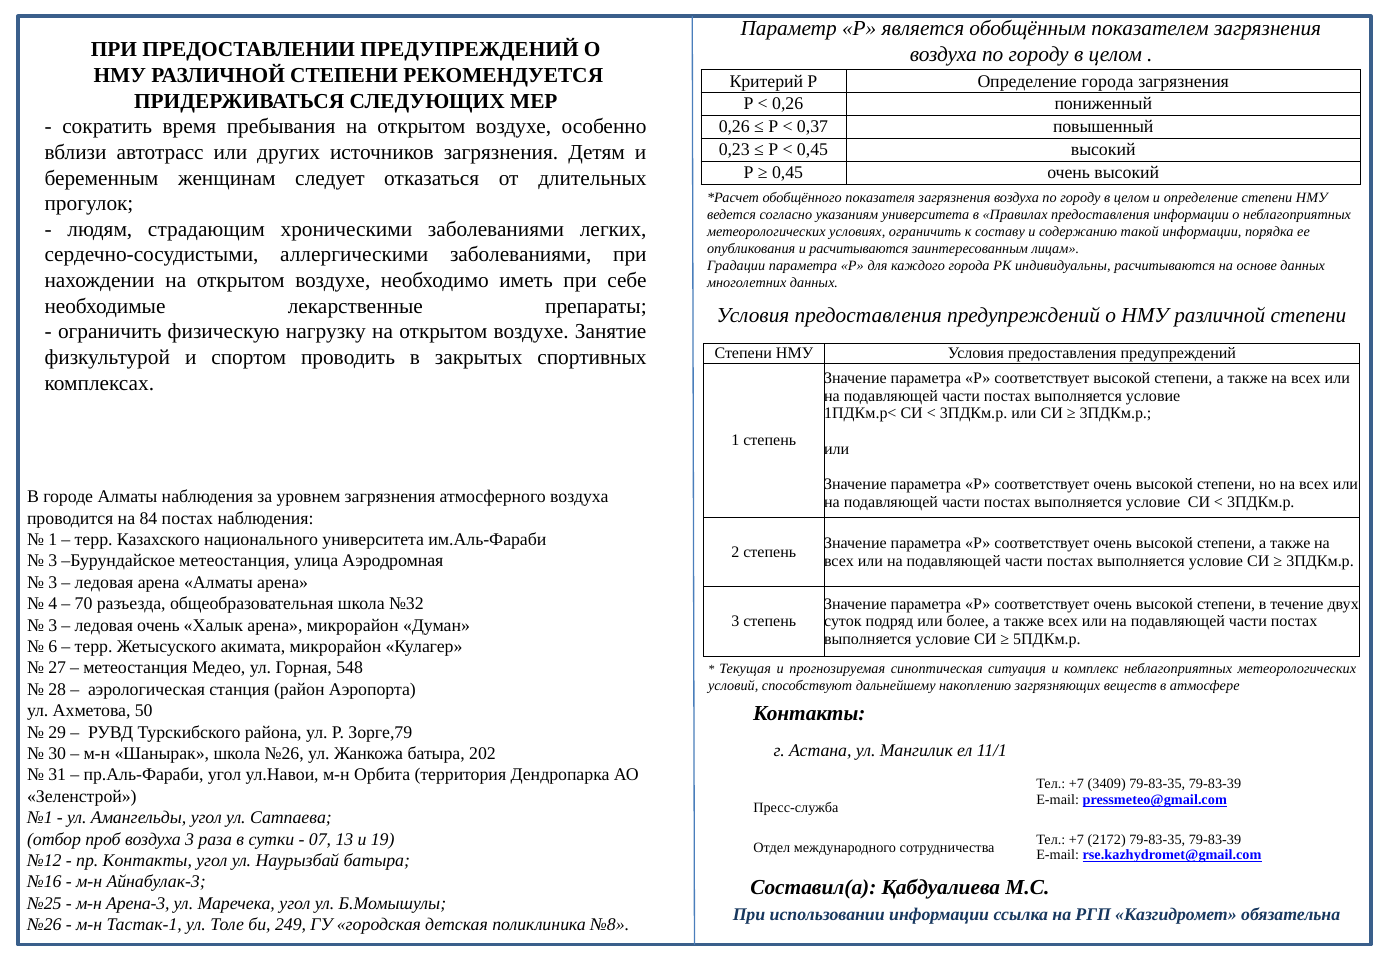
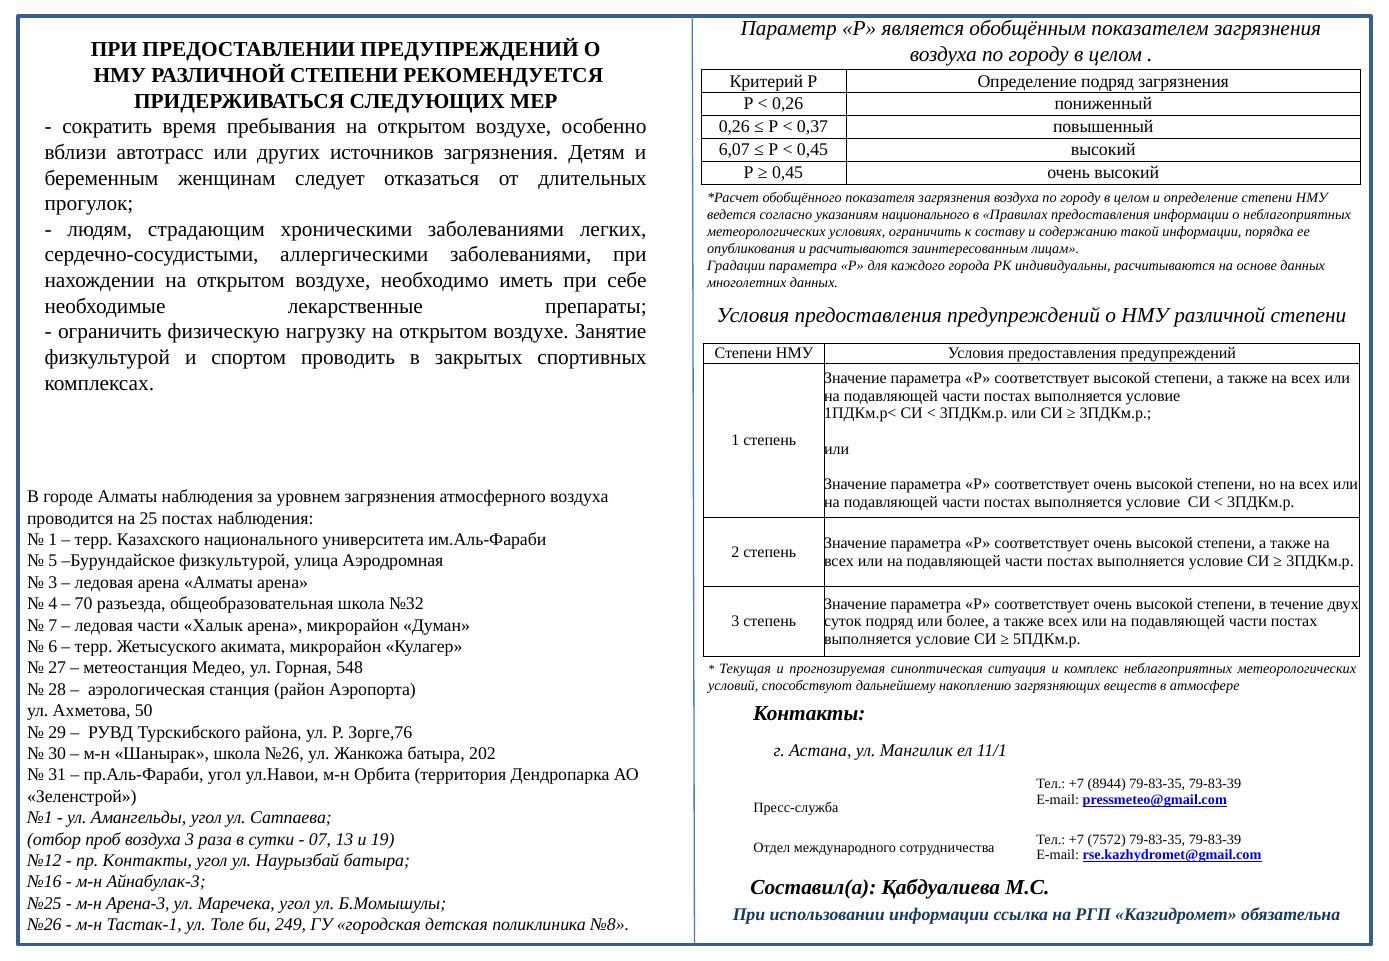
Определение города: города -> подряд
0,23: 0,23 -> 6,07
указаниям университета: университета -> национального
84: 84 -> 25
3 at (53, 561): 3 -> 5
Бурундайское метеостанция: метеостанция -> физкультурой
3 at (53, 626): 3 -> 7
ледовая очень: очень -> части
Зорге,79: Зорге,79 -> Зорге,76
3409: 3409 -> 8944
2172: 2172 -> 7572
